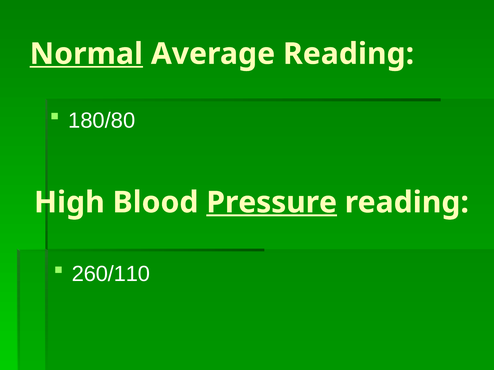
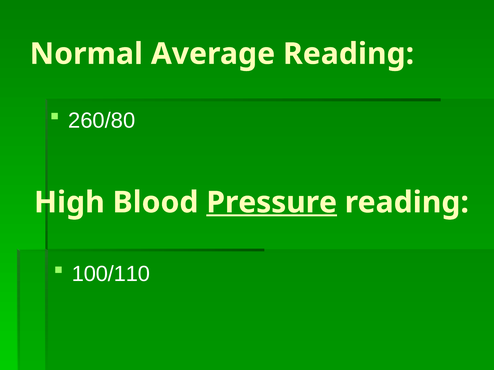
Normal underline: present -> none
180/80: 180/80 -> 260/80
260/110: 260/110 -> 100/110
